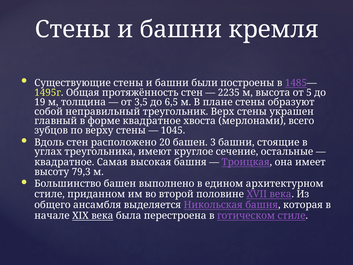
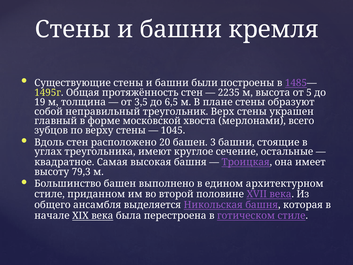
форме квадратное: квадратное -> московской
